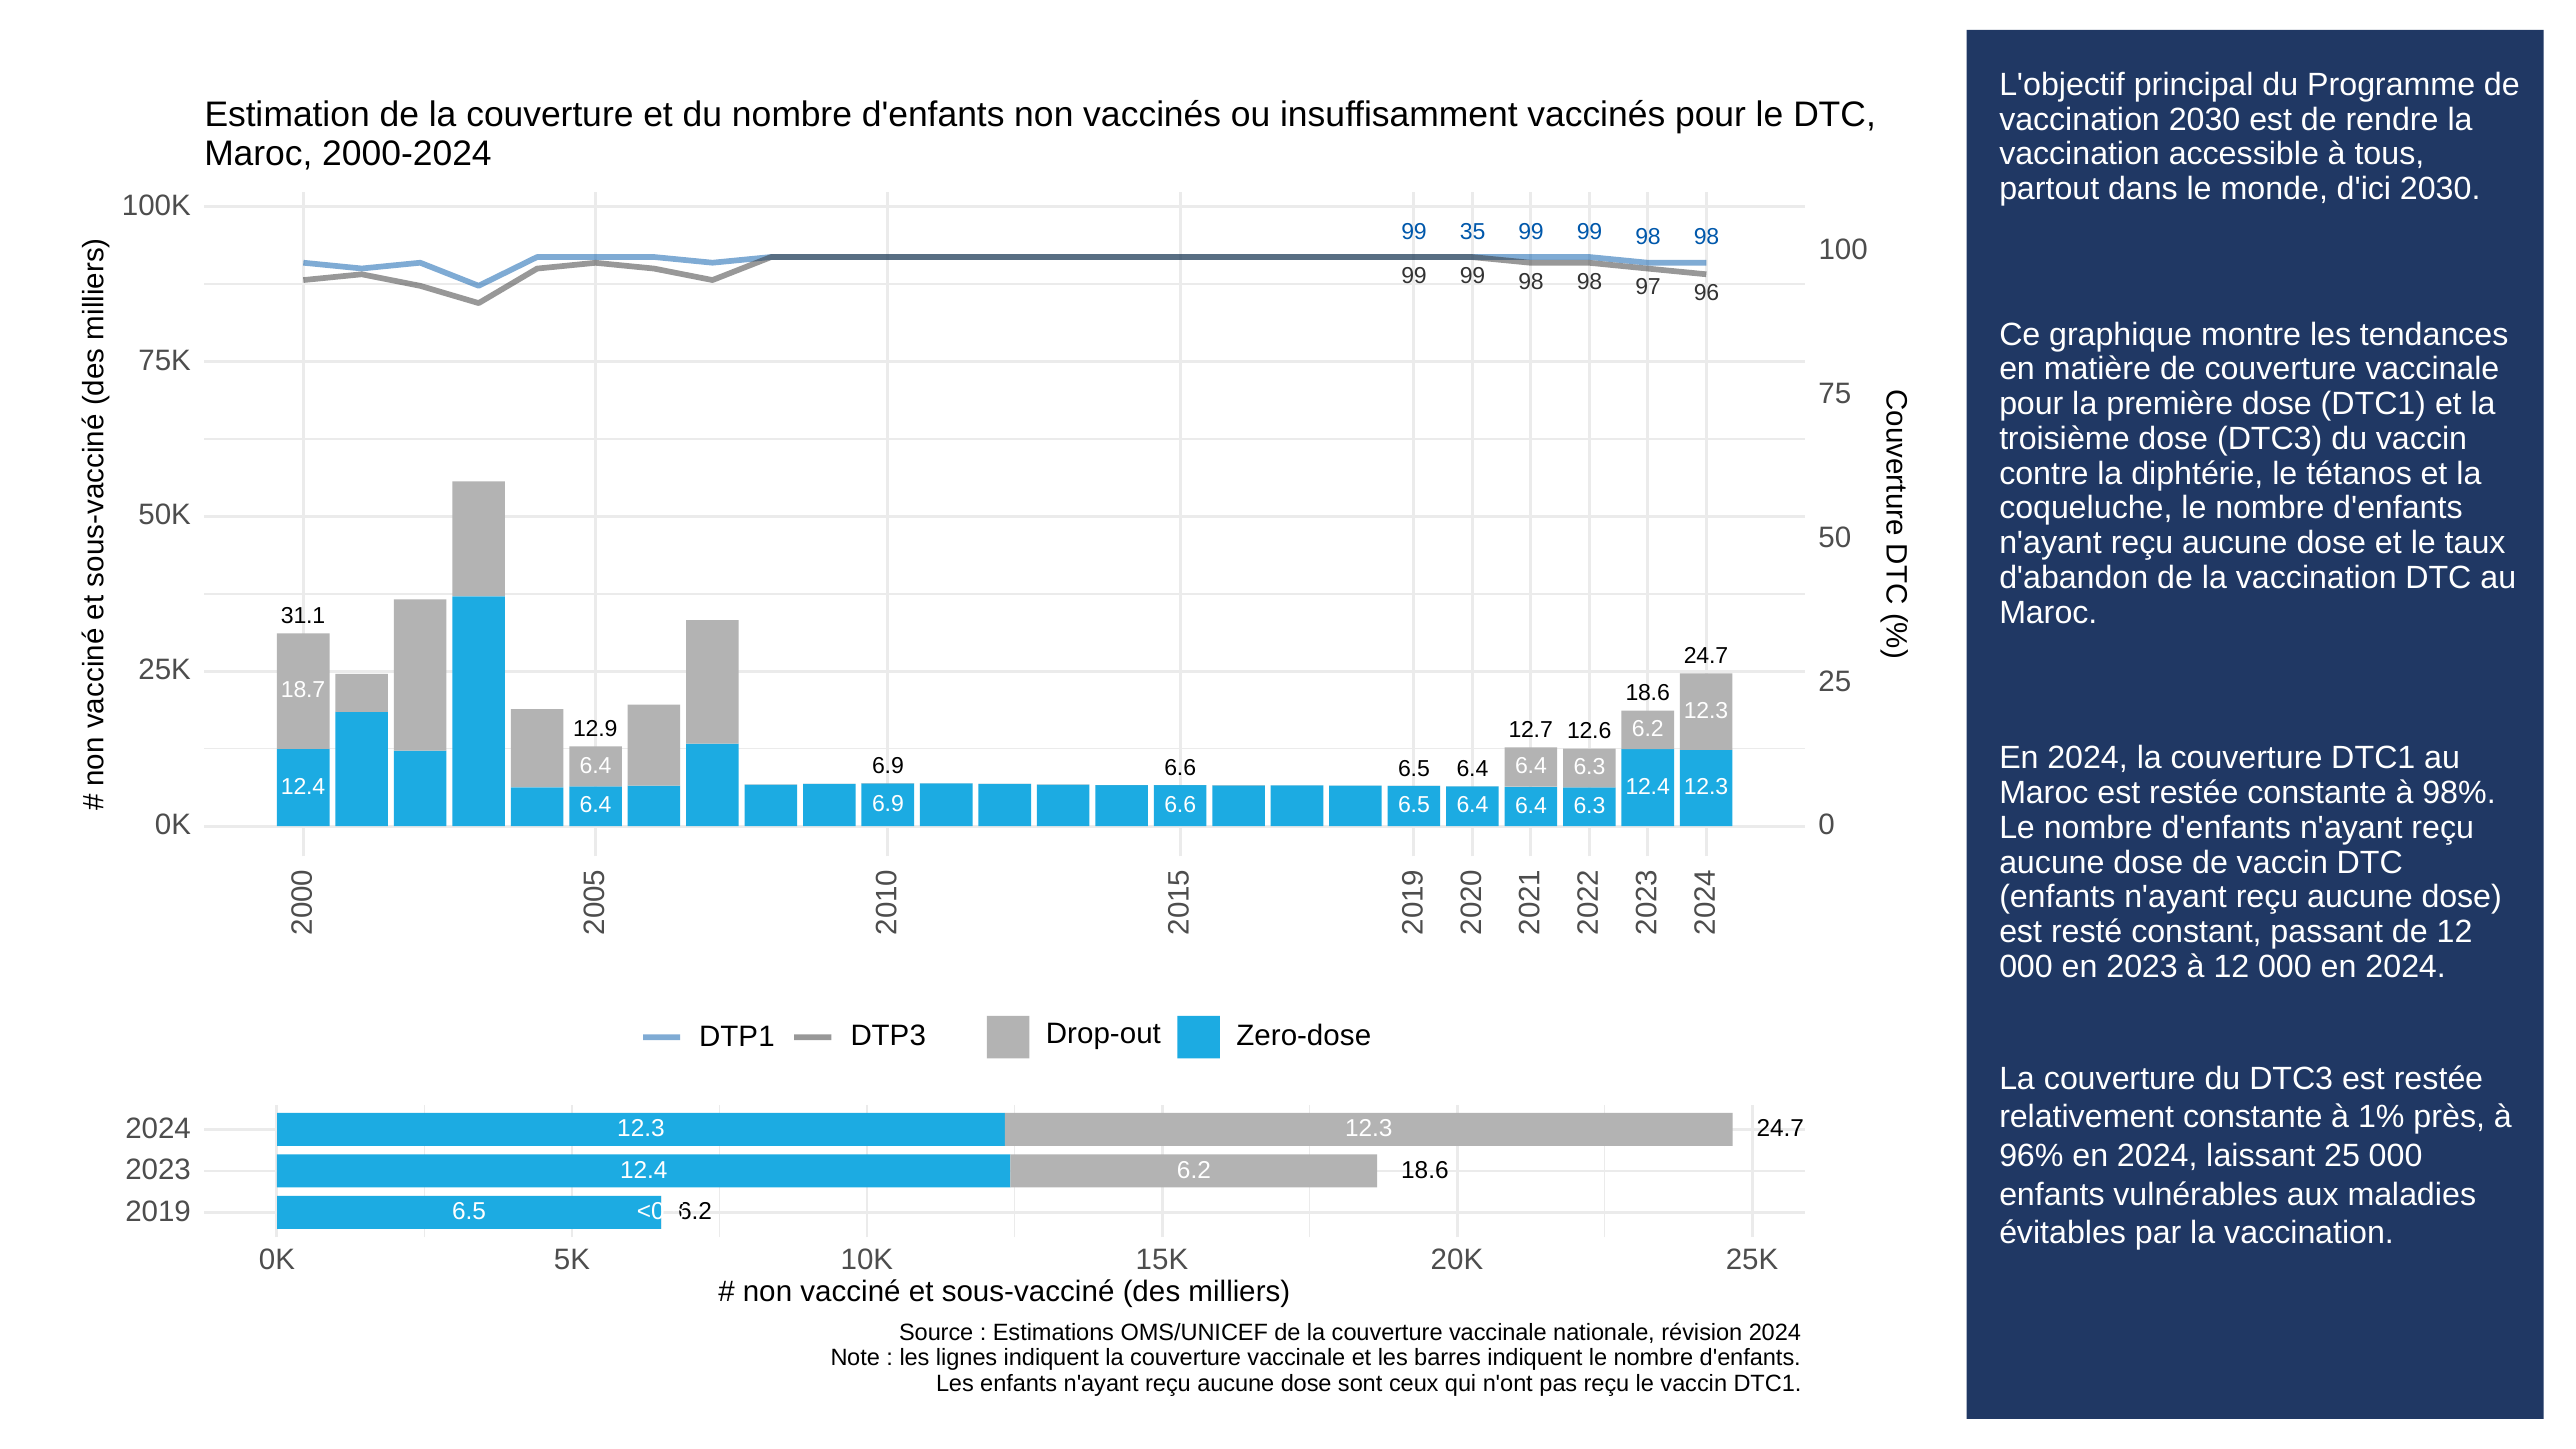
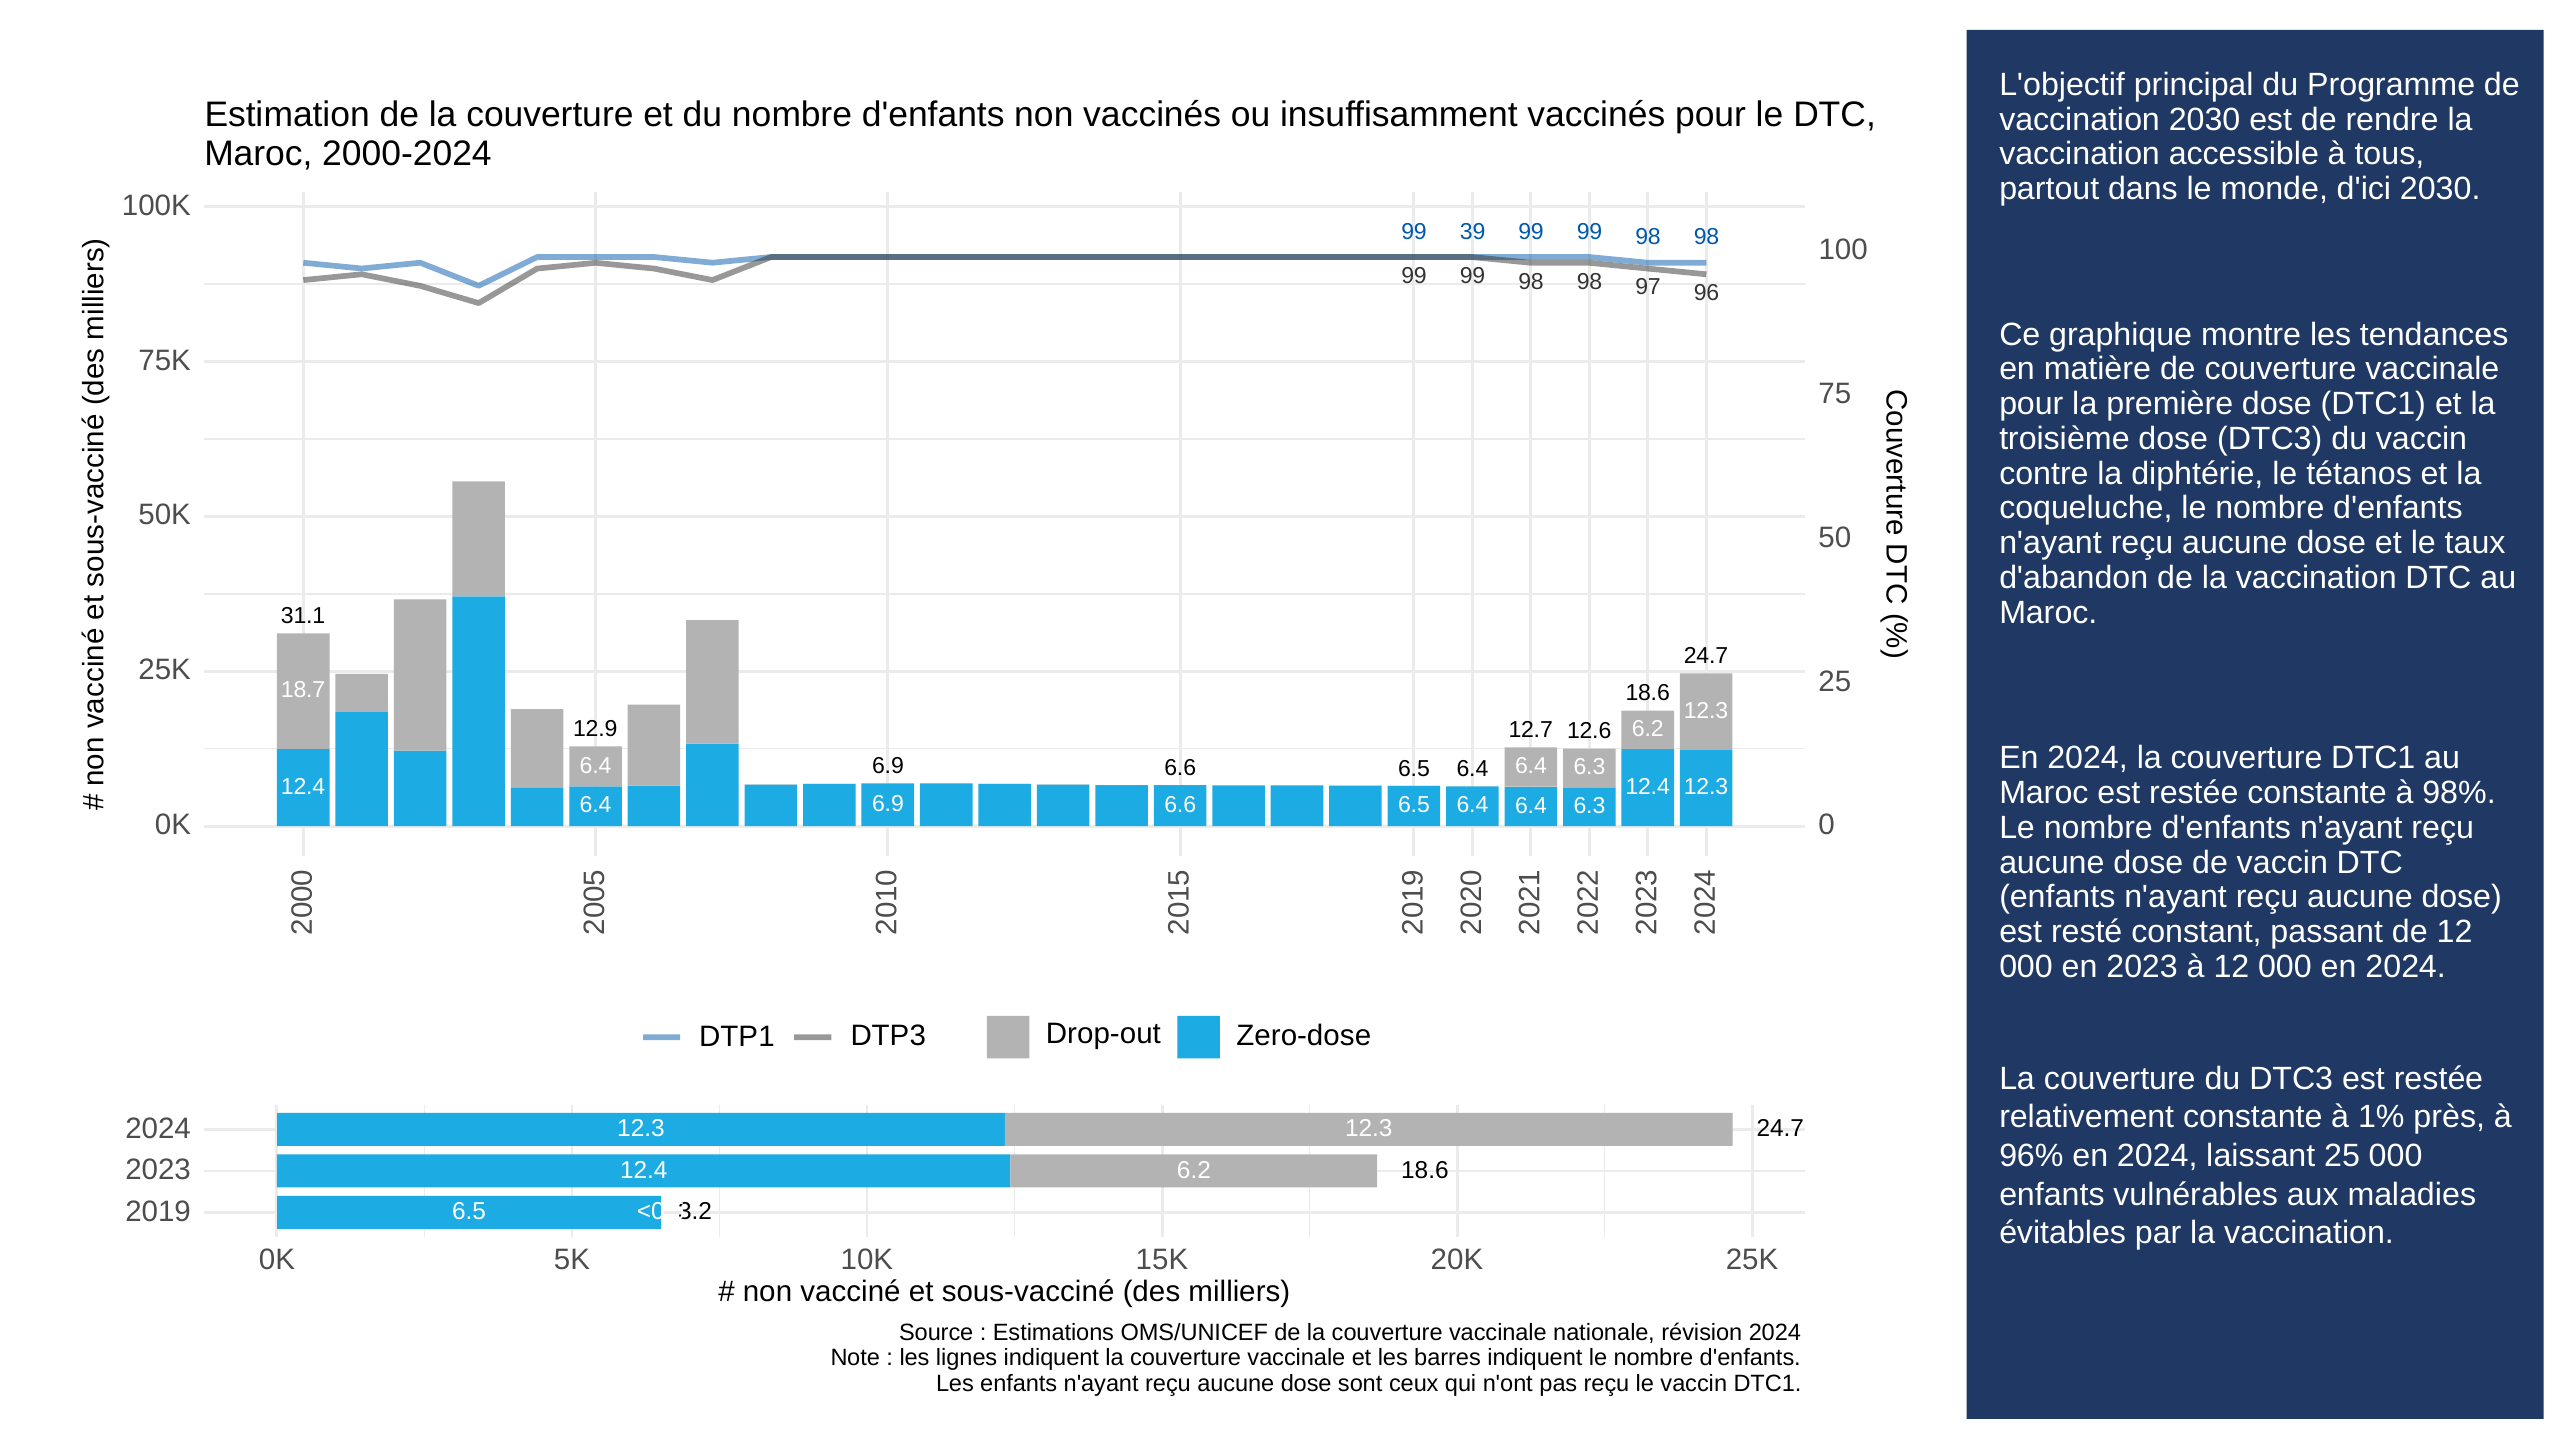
35: 35 -> 39
6.2 at (695, 1212): 6.2 -> 3.2
